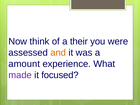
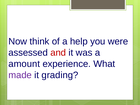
their: their -> help
and colour: orange -> red
focused: focused -> grading
